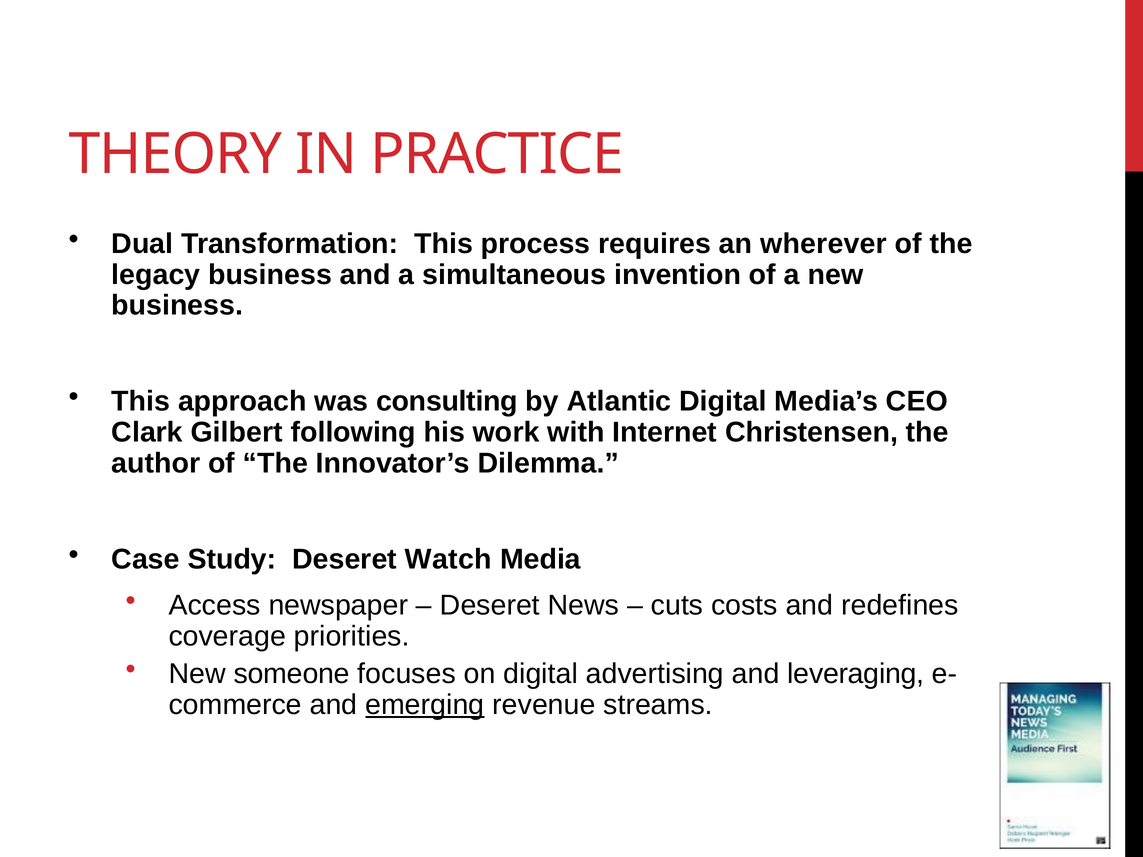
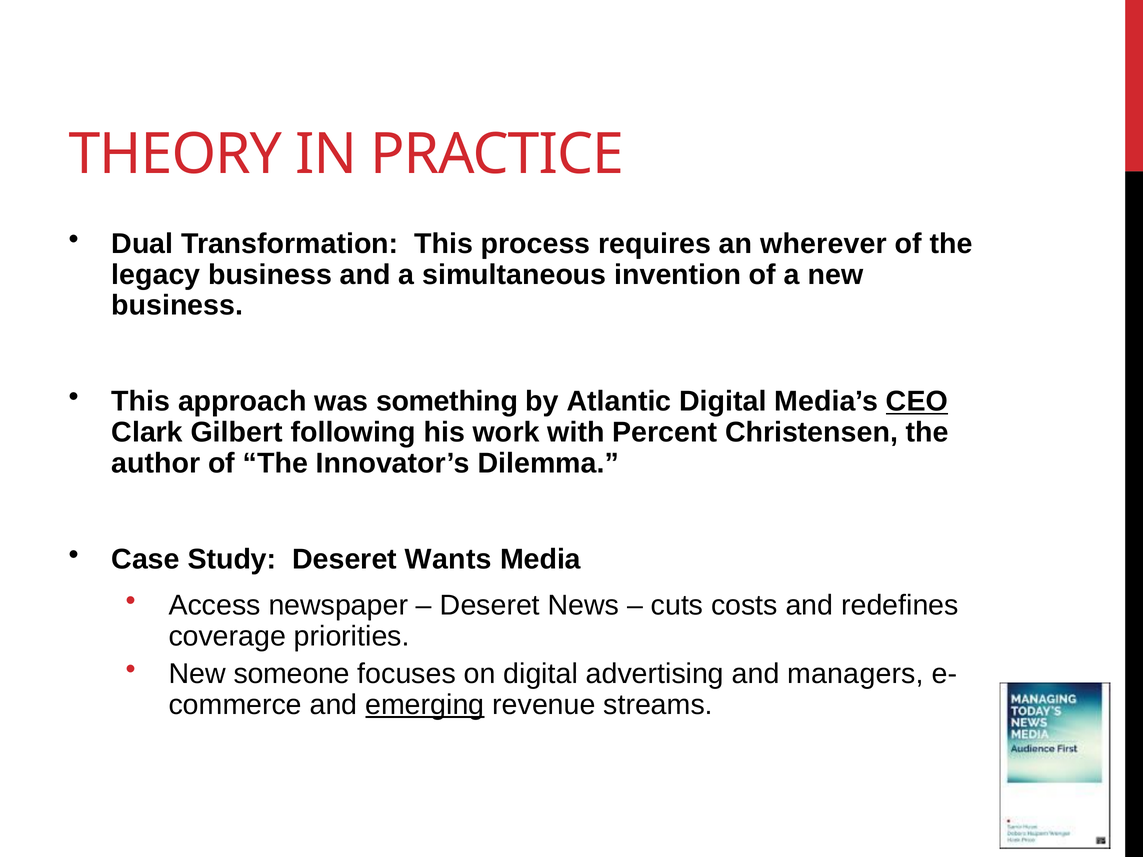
consulting: consulting -> something
CEO underline: none -> present
Internet: Internet -> Percent
Watch: Watch -> Wants
leveraging: leveraging -> managers
